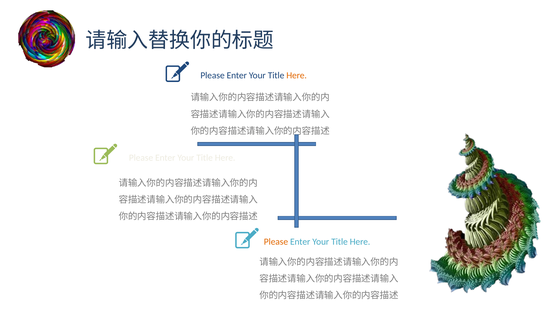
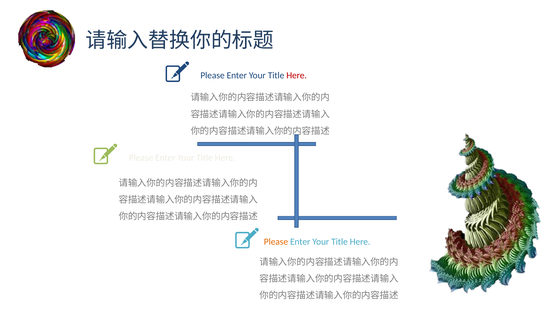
Here at (297, 75) colour: orange -> red
